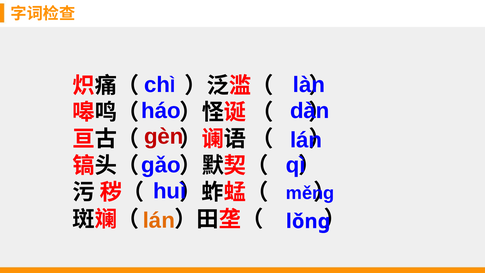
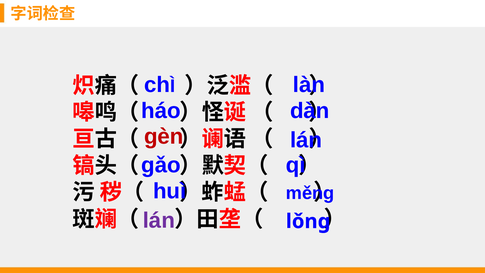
lán at (159, 220) colour: orange -> purple
